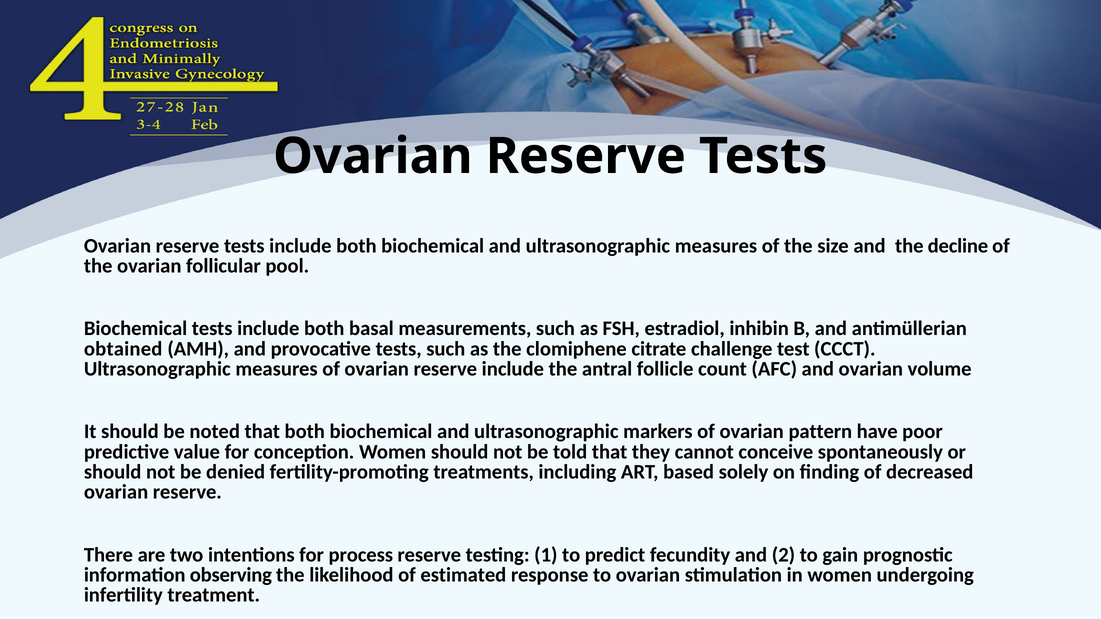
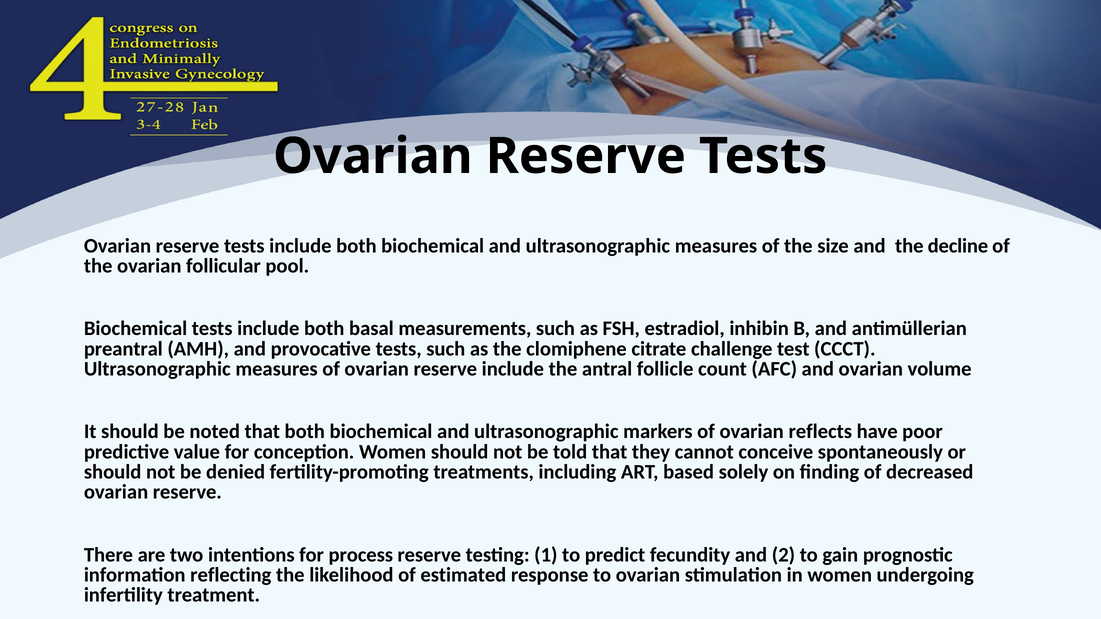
obtained: obtained -> preantral
pattern: pattern -> reflects
observing: observing -> reflecting
